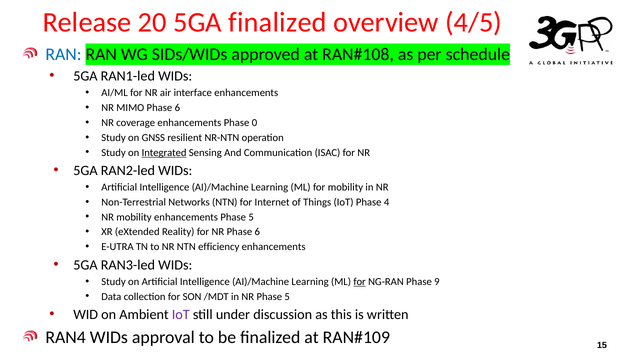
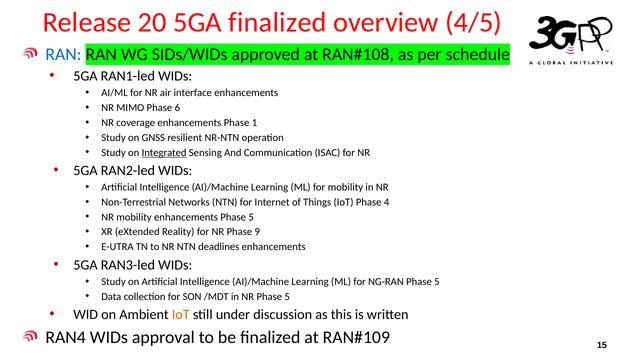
0: 0 -> 1
NR Phase 6: 6 -> 9
efficiency: efficiency -> deadlines
for at (360, 282) underline: present -> none
NG-RAN Phase 9: 9 -> 5
IoT at (181, 315) colour: purple -> orange
